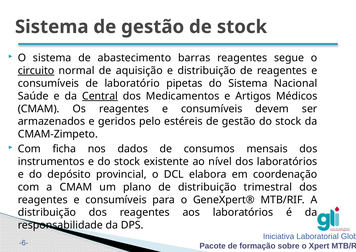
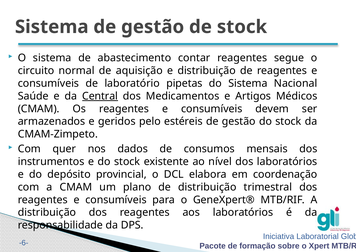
barras: barras -> contar
circuito underline: present -> none
ficha: ficha -> quer
